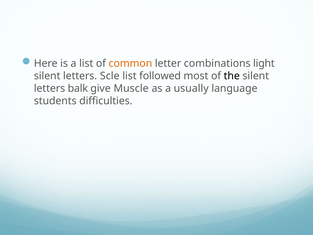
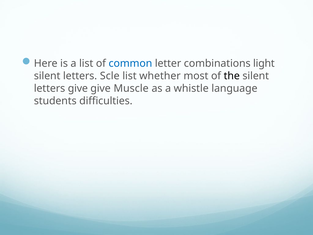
common colour: orange -> blue
followed: followed -> whether
letters balk: balk -> give
usually: usually -> whistle
